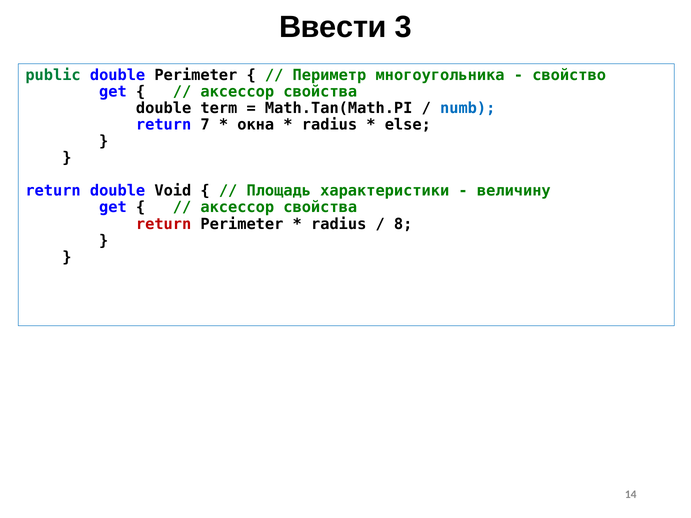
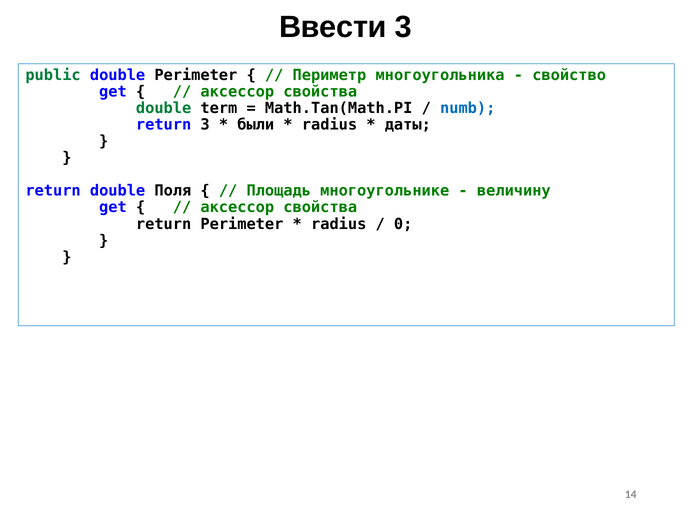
double at (164, 108) colour: black -> green
return 7: 7 -> 3
окна: окна -> были
else: else -> даты
Void: Void -> Поля
характеристики: характеристики -> многоугольнике
return at (164, 224) colour: red -> black
8: 8 -> 0
